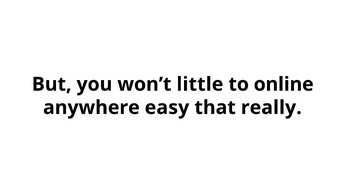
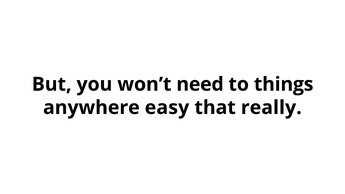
little: little -> need
online: online -> things
